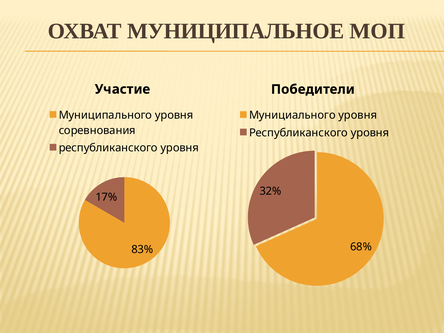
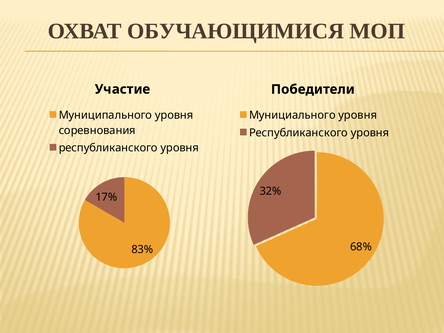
МУНИЦИПАЛЬНОЕ: МУНИЦИПАЛЬНОЕ -> ОБУЧАЮЩИМИСЯ
